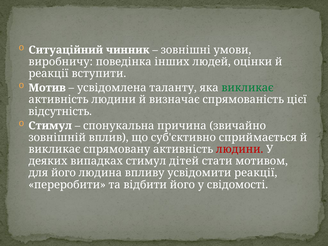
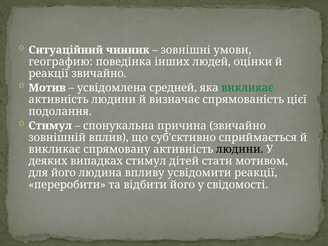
виробничу: виробничу -> географию
реакції вступити: вступити -> звичайно
таланту: таланту -> средней
відсутність: відсутність -> подолання
людини at (240, 149) colour: red -> black
